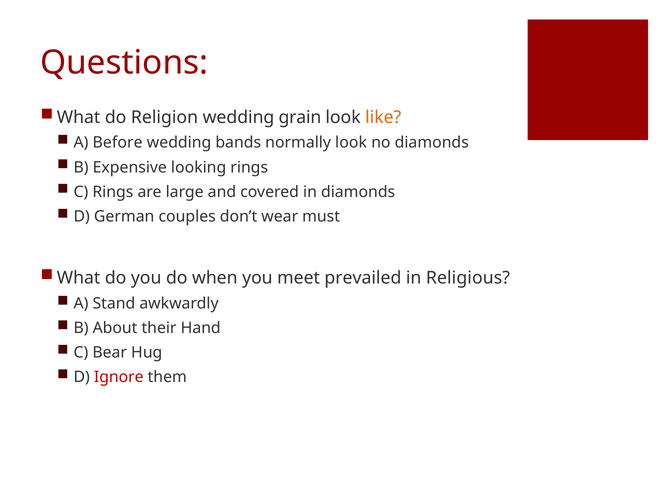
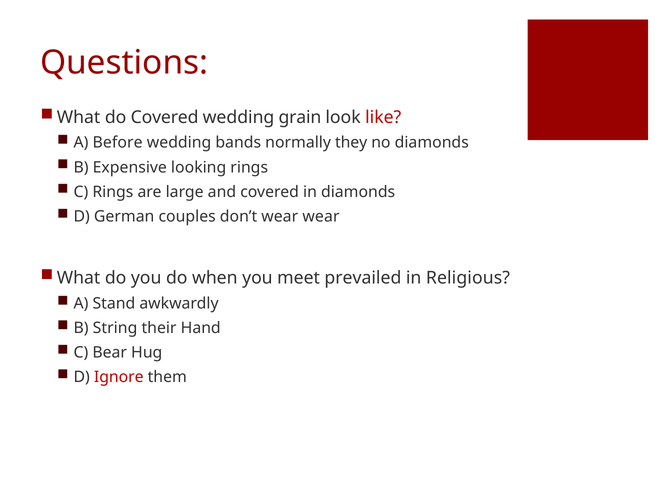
do Religion: Religion -> Covered
like colour: orange -> red
normally look: look -> they
wear must: must -> wear
About: About -> String
